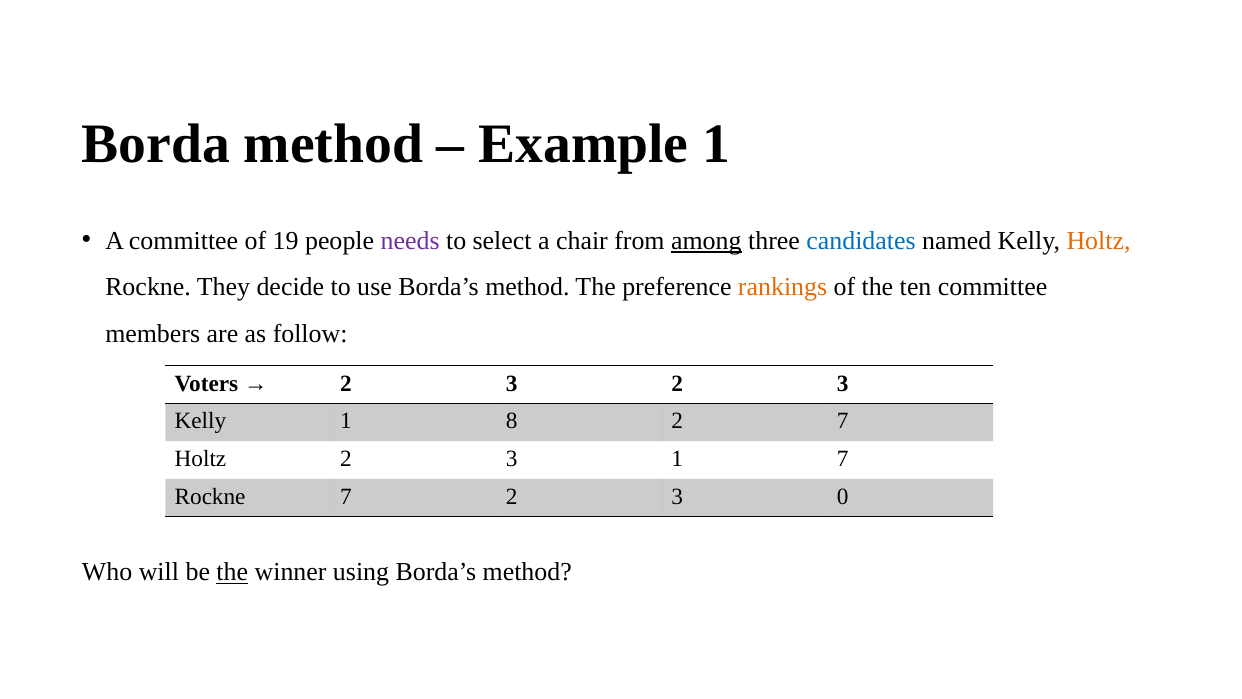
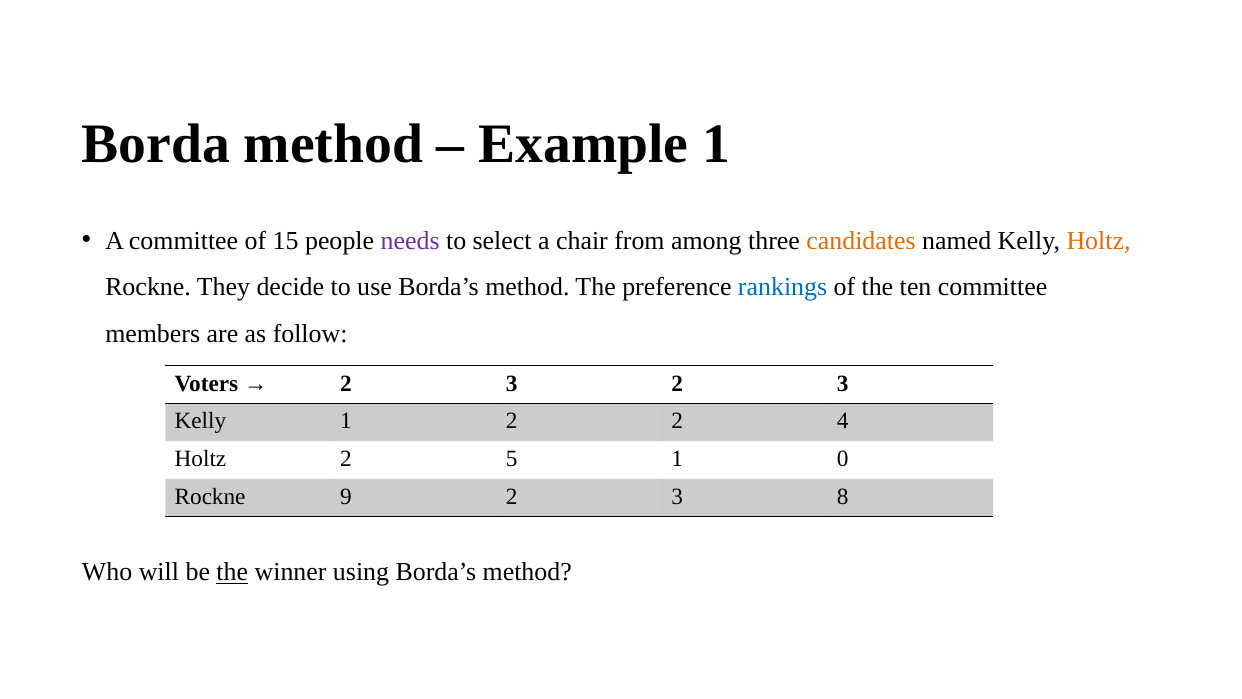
19: 19 -> 15
among underline: present -> none
candidates colour: blue -> orange
rankings colour: orange -> blue
1 8: 8 -> 2
2 7: 7 -> 4
Holtz 2 3: 3 -> 5
1 7: 7 -> 0
Rockne 7: 7 -> 9
0: 0 -> 8
